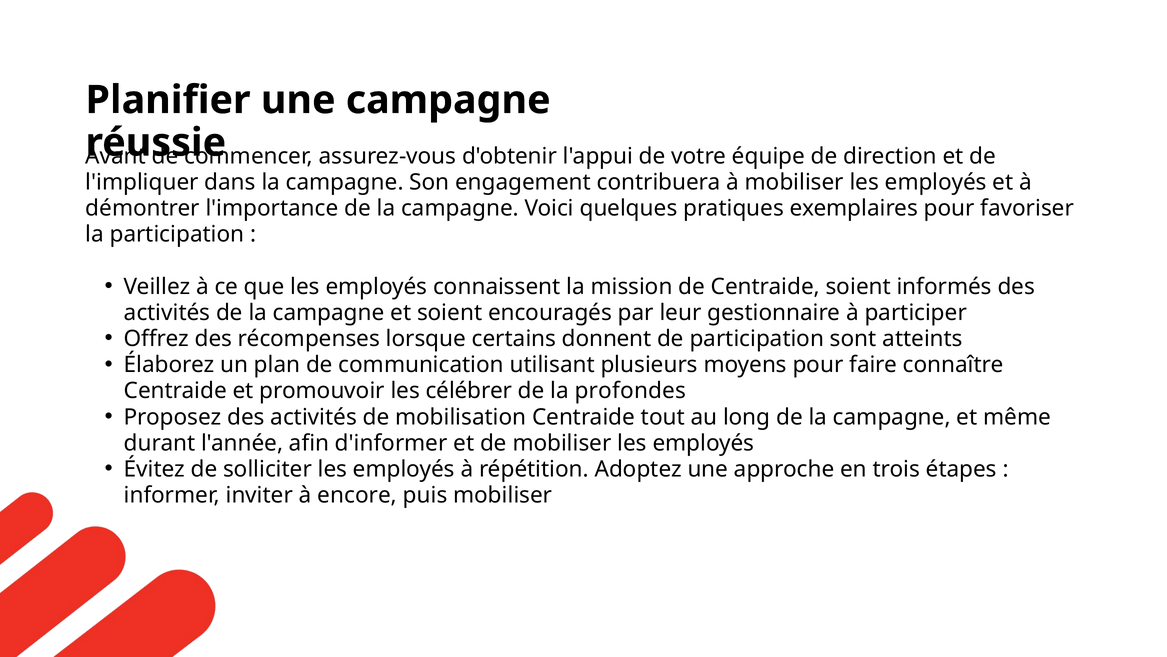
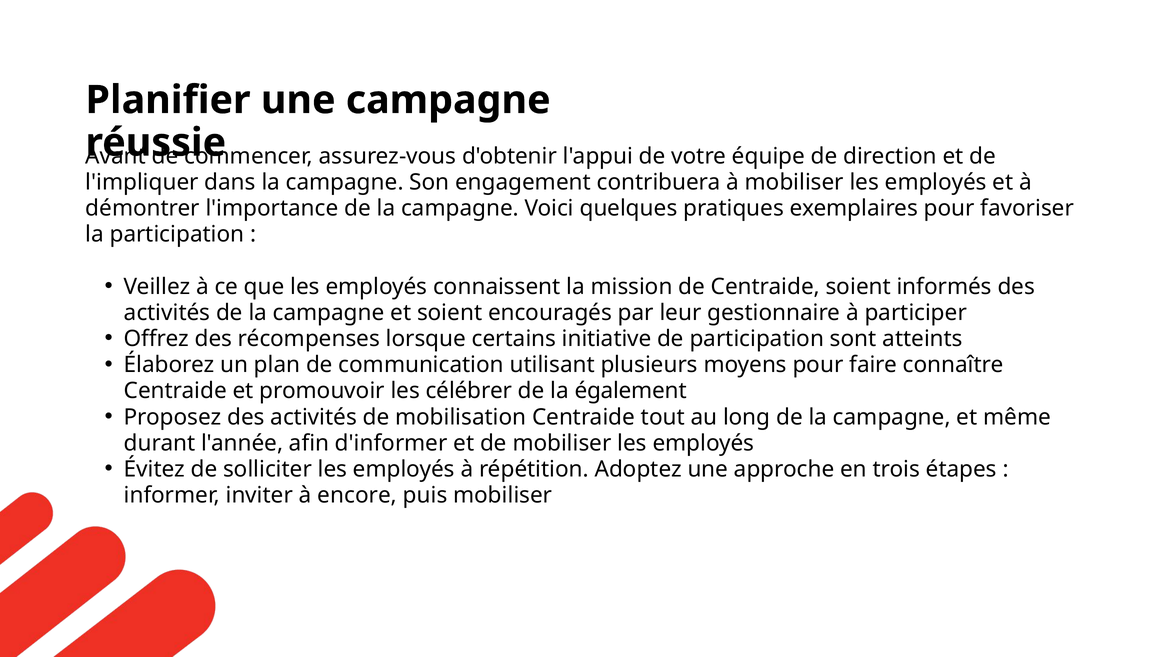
donnent: donnent -> initiative
profondes: profondes -> également
